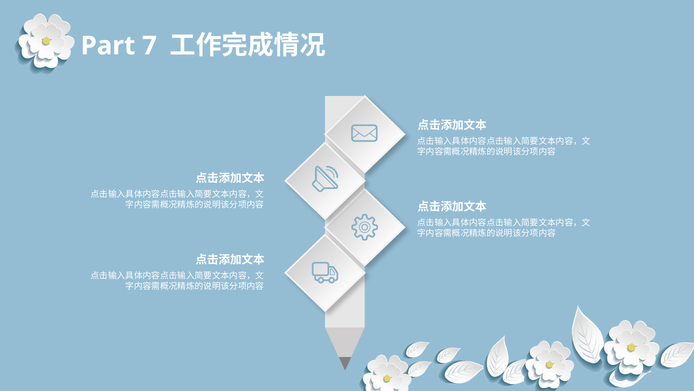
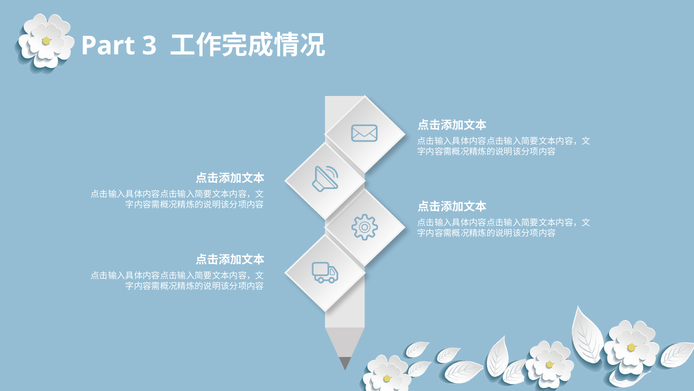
7: 7 -> 3
